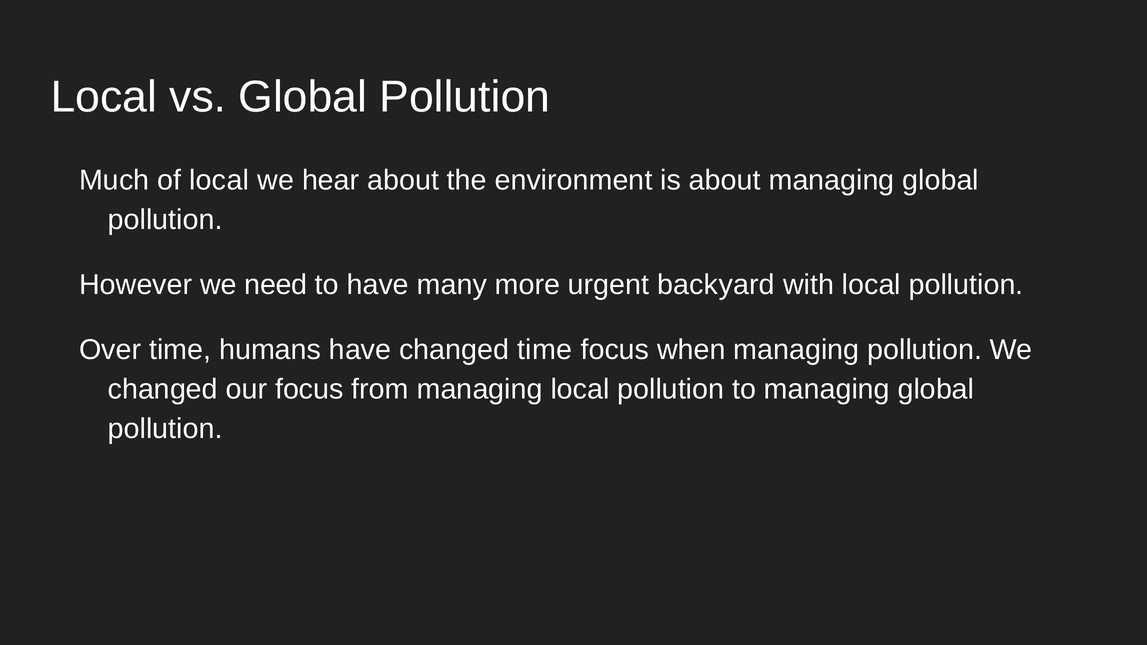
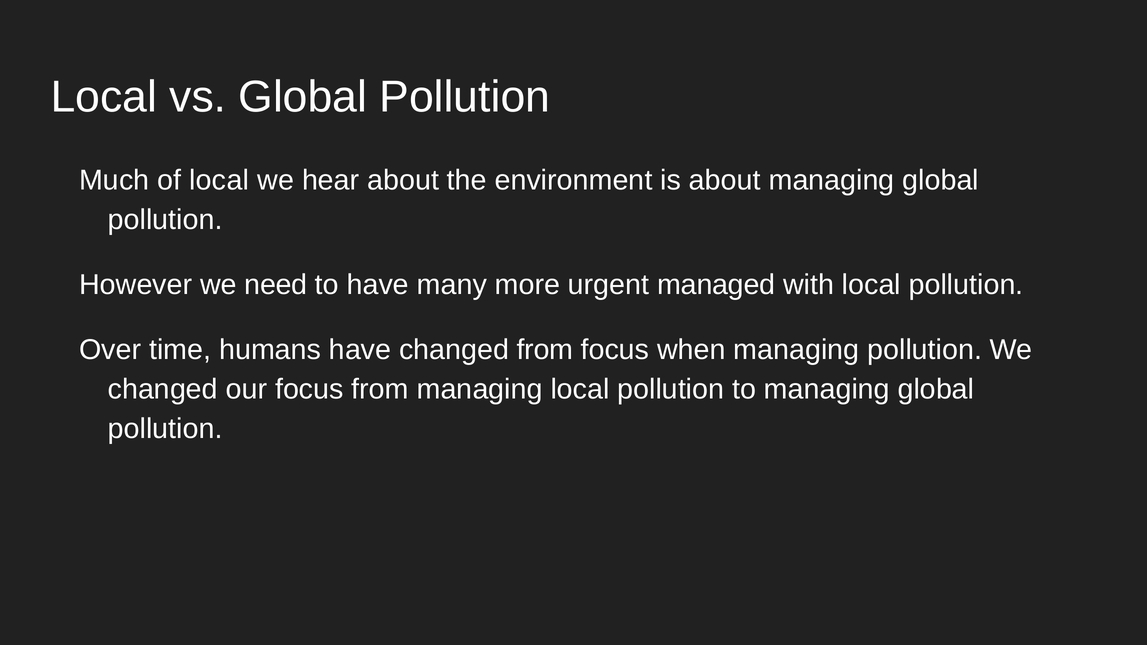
backyard: backyard -> managed
changed time: time -> from
